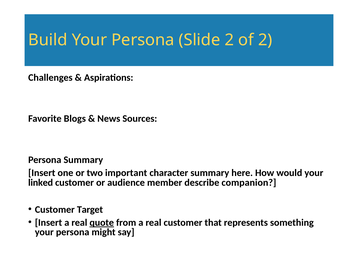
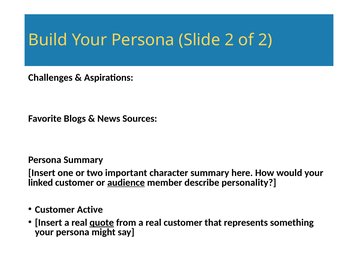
audience underline: none -> present
companion: companion -> personality
Target: Target -> Active
